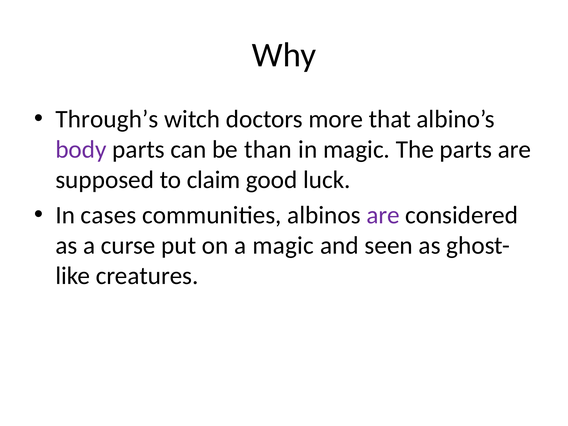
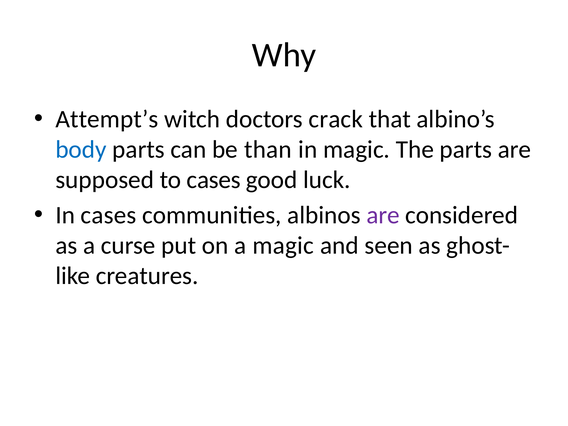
Through’s: Through’s -> Attempt’s
more: more -> crack
body colour: purple -> blue
to claim: claim -> cases
